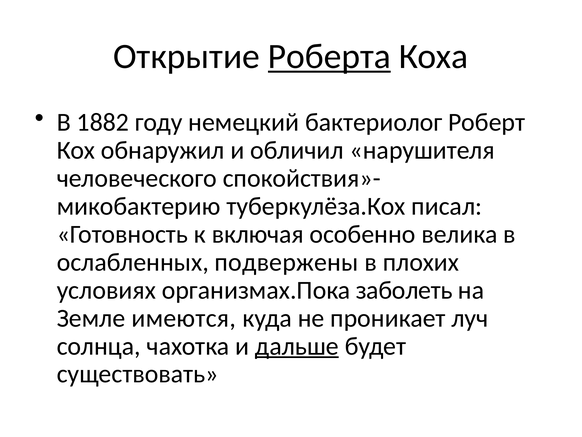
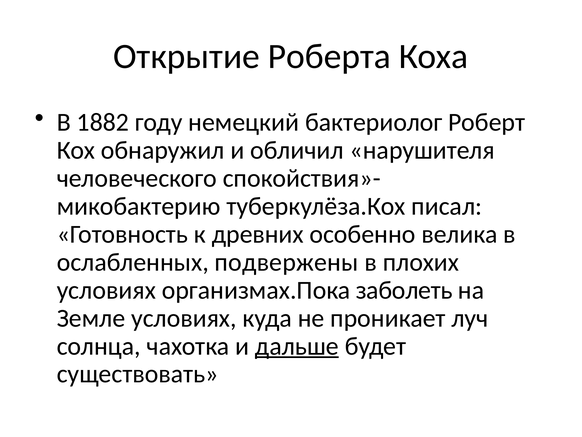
Роберта underline: present -> none
включая: включая -> древних
Земле имеются: имеются -> условиях
